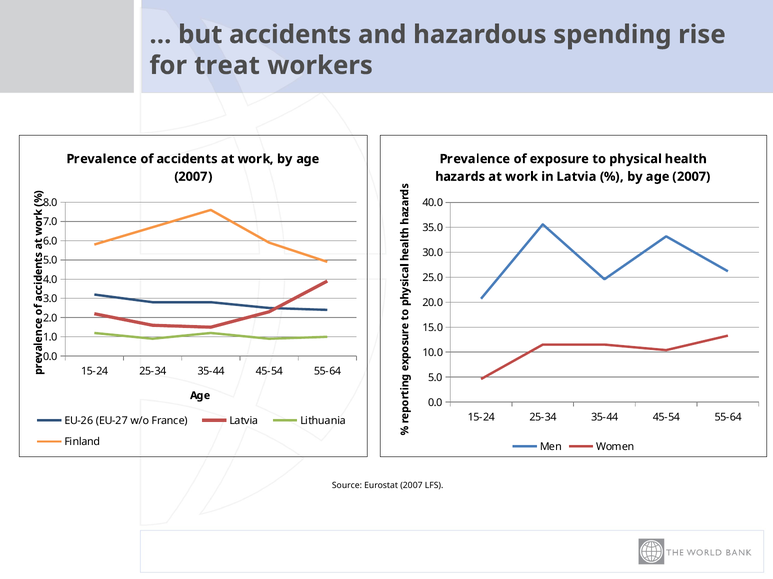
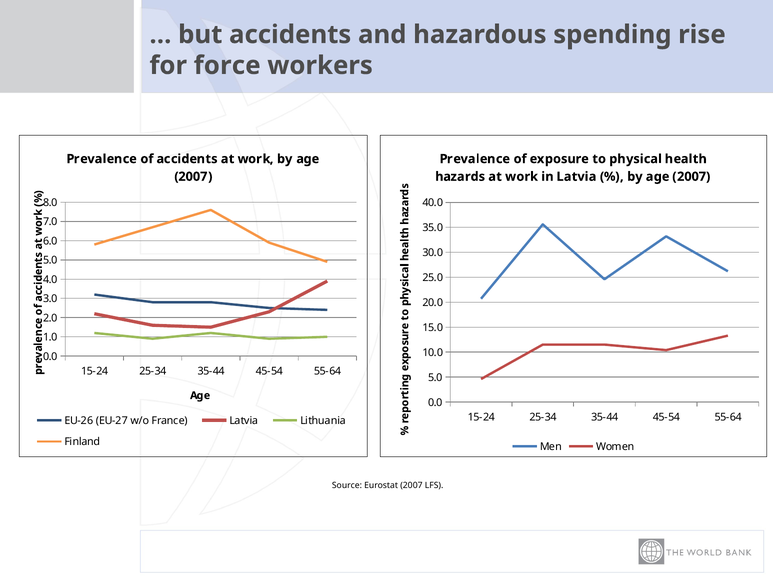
treat: treat -> force
